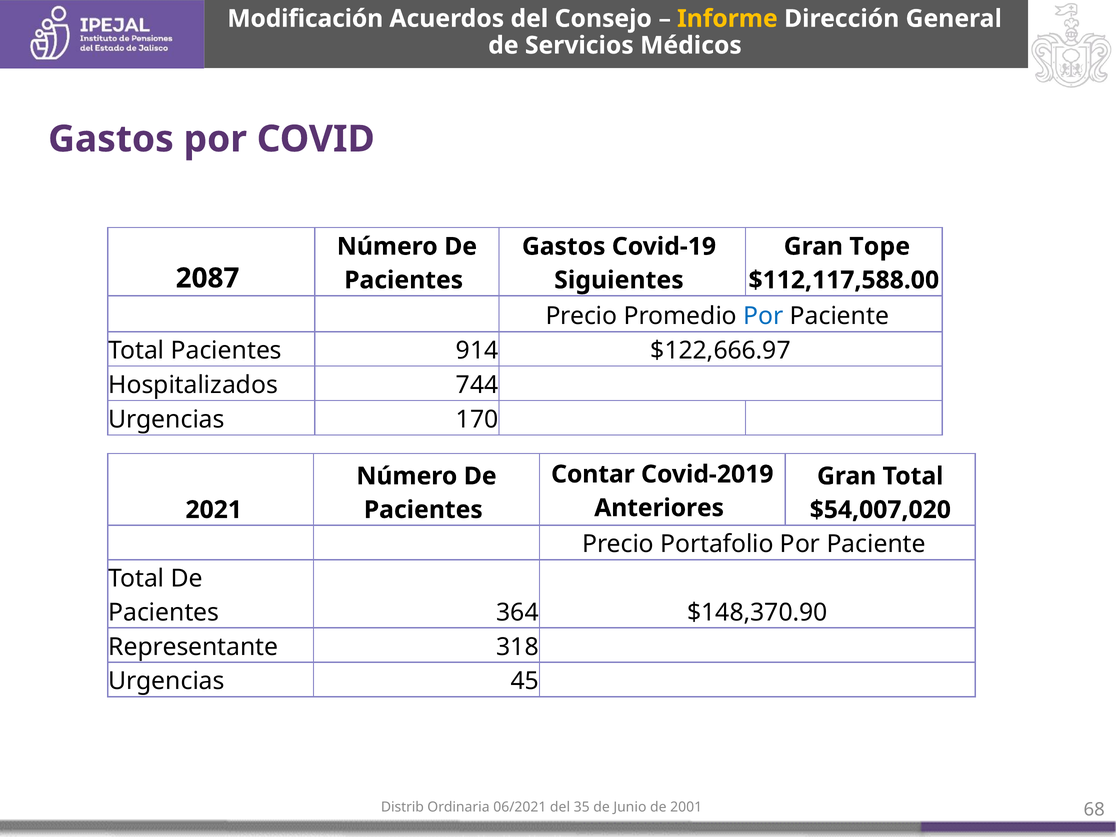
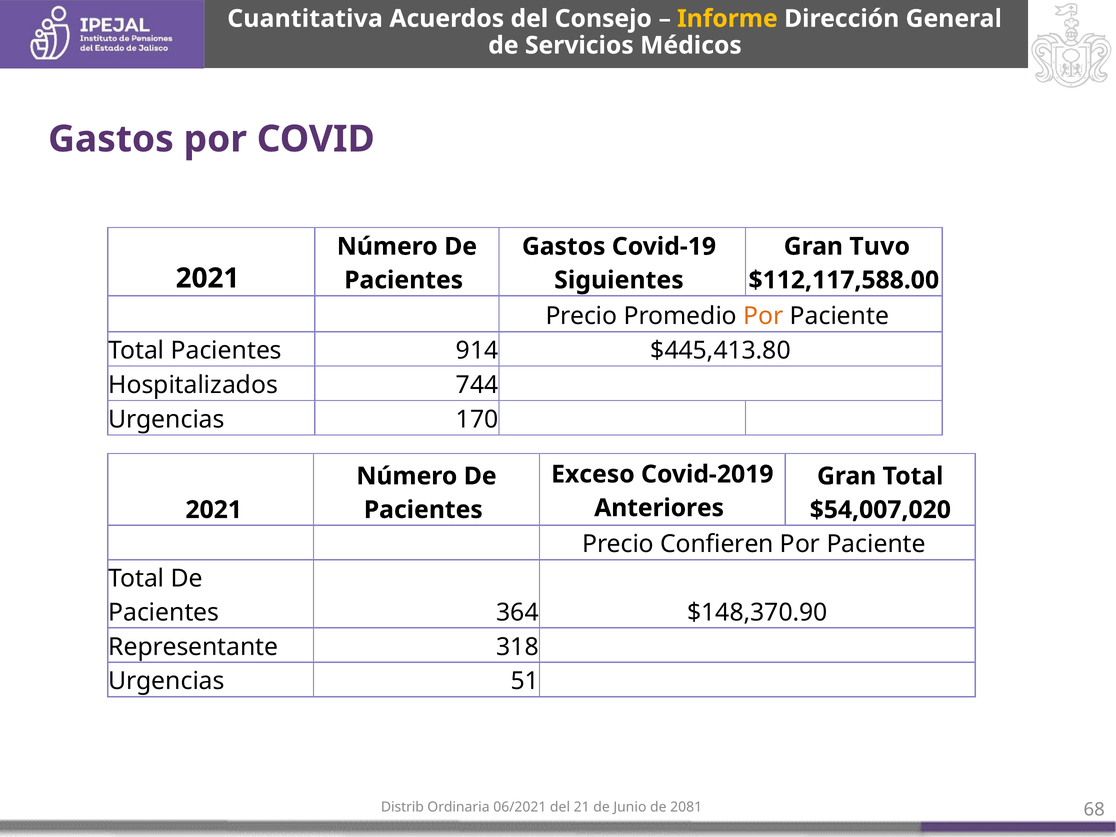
Modificación: Modificación -> Cuantitativa
Tope: Tope -> Tuvo
2087 at (208, 278): 2087 -> 2021
Por at (763, 316) colour: blue -> orange
$122,666.97: $122,666.97 -> $445,413.80
Contar: Contar -> Exceso
Portafolio: Portafolio -> Confieren
45: 45 -> 51
35: 35 -> 21
2001: 2001 -> 2081
